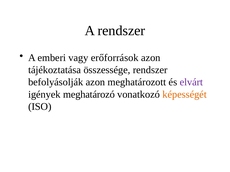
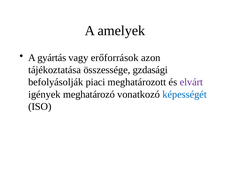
A rendszer: rendszer -> amelyek
emberi: emberi -> gyártás
összessége rendszer: rendszer -> gzdasági
befolyásolják azon: azon -> piaci
képességét colour: orange -> blue
